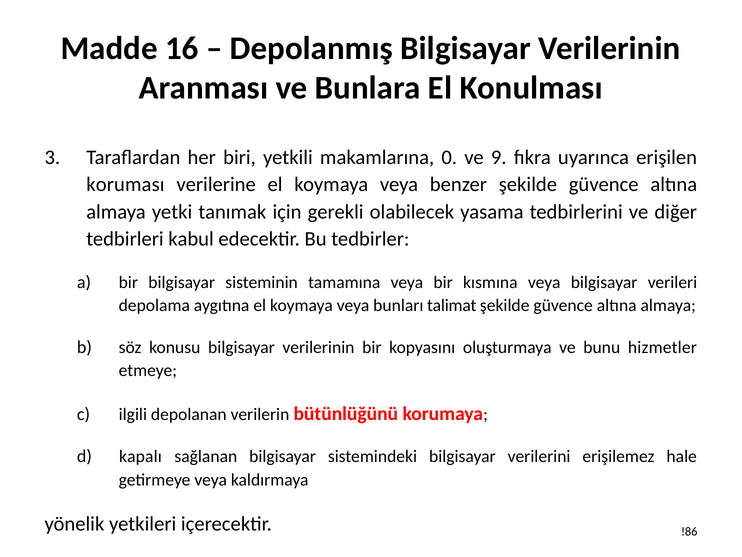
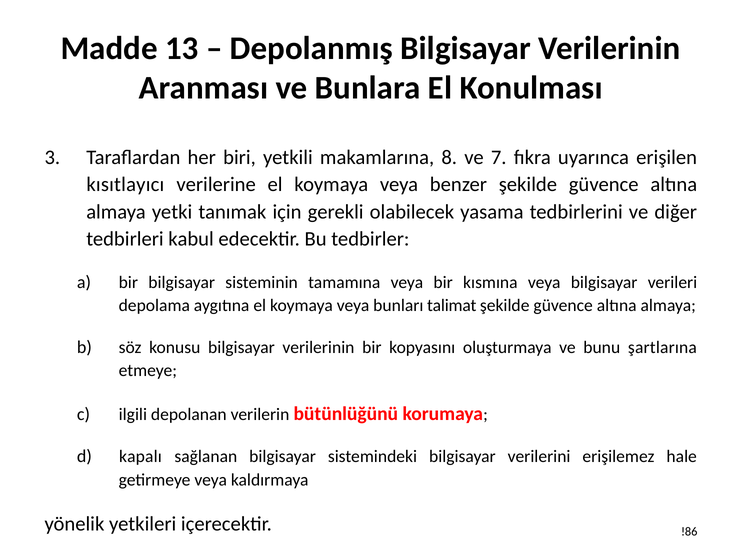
16: 16 -> 13
0: 0 -> 8
9: 9 -> 7
koruması: koruması -> kısıtlayıcı
hizmetler: hizmetler -> şartlarına
